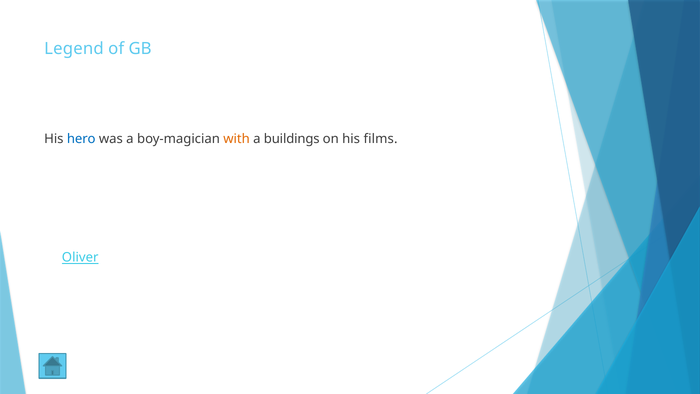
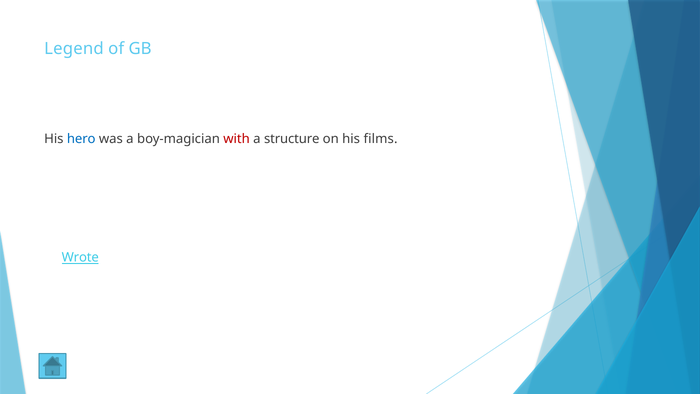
with colour: orange -> red
buildings: buildings -> structure
Oliver: Oliver -> Wrote
